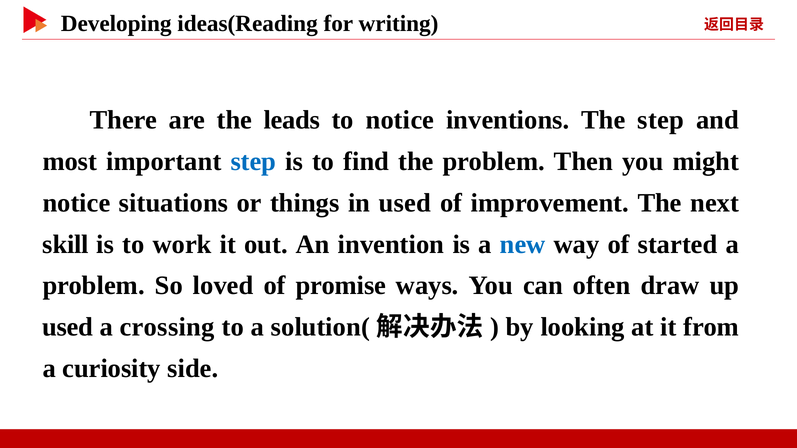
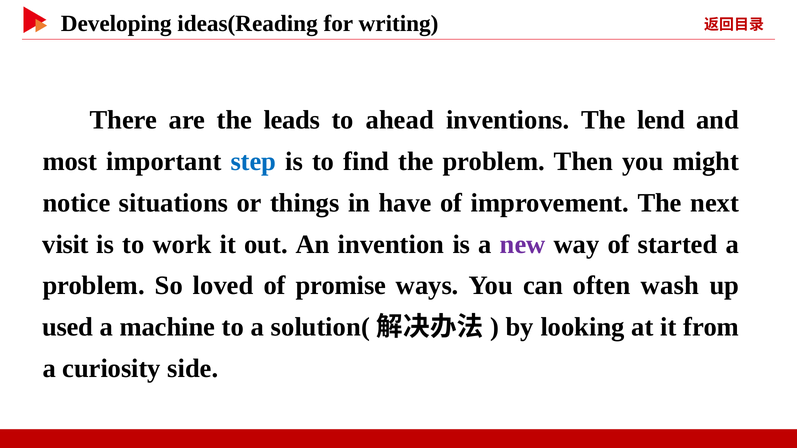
to notice: notice -> ahead
The step: step -> lend
in used: used -> have
skill: skill -> visit
new colour: blue -> purple
draw: draw -> wash
crossing: crossing -> machine
